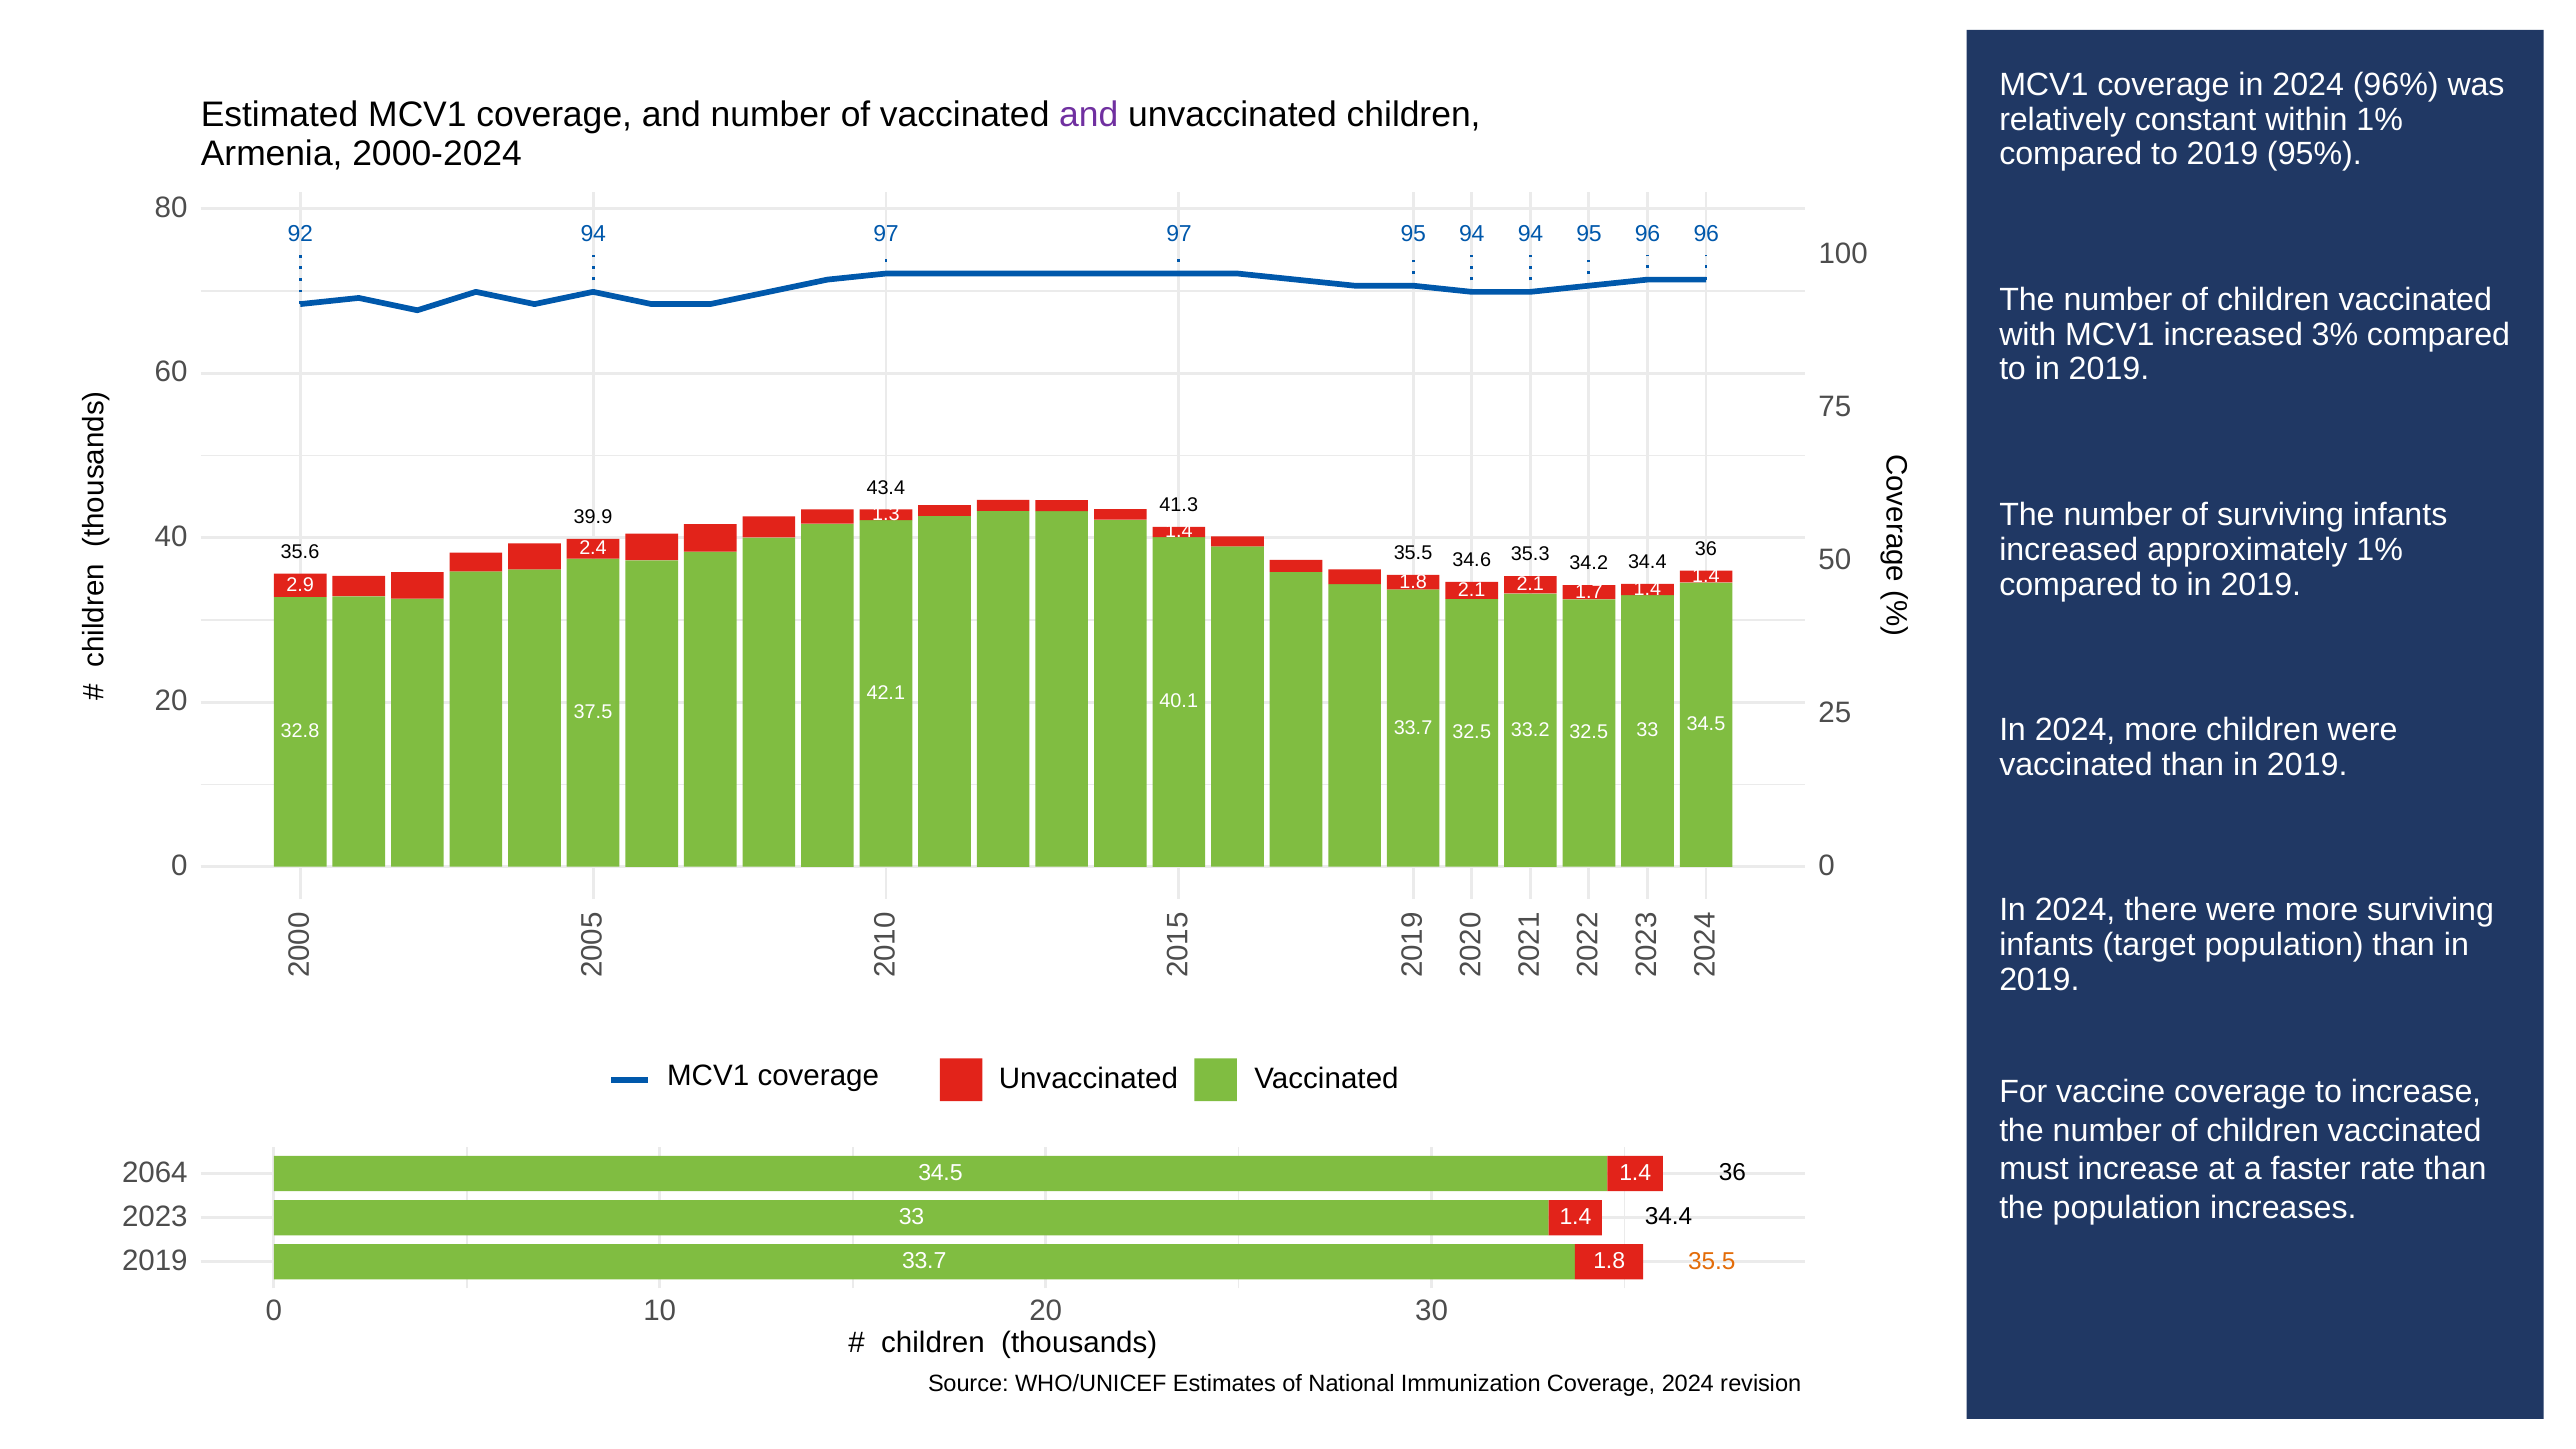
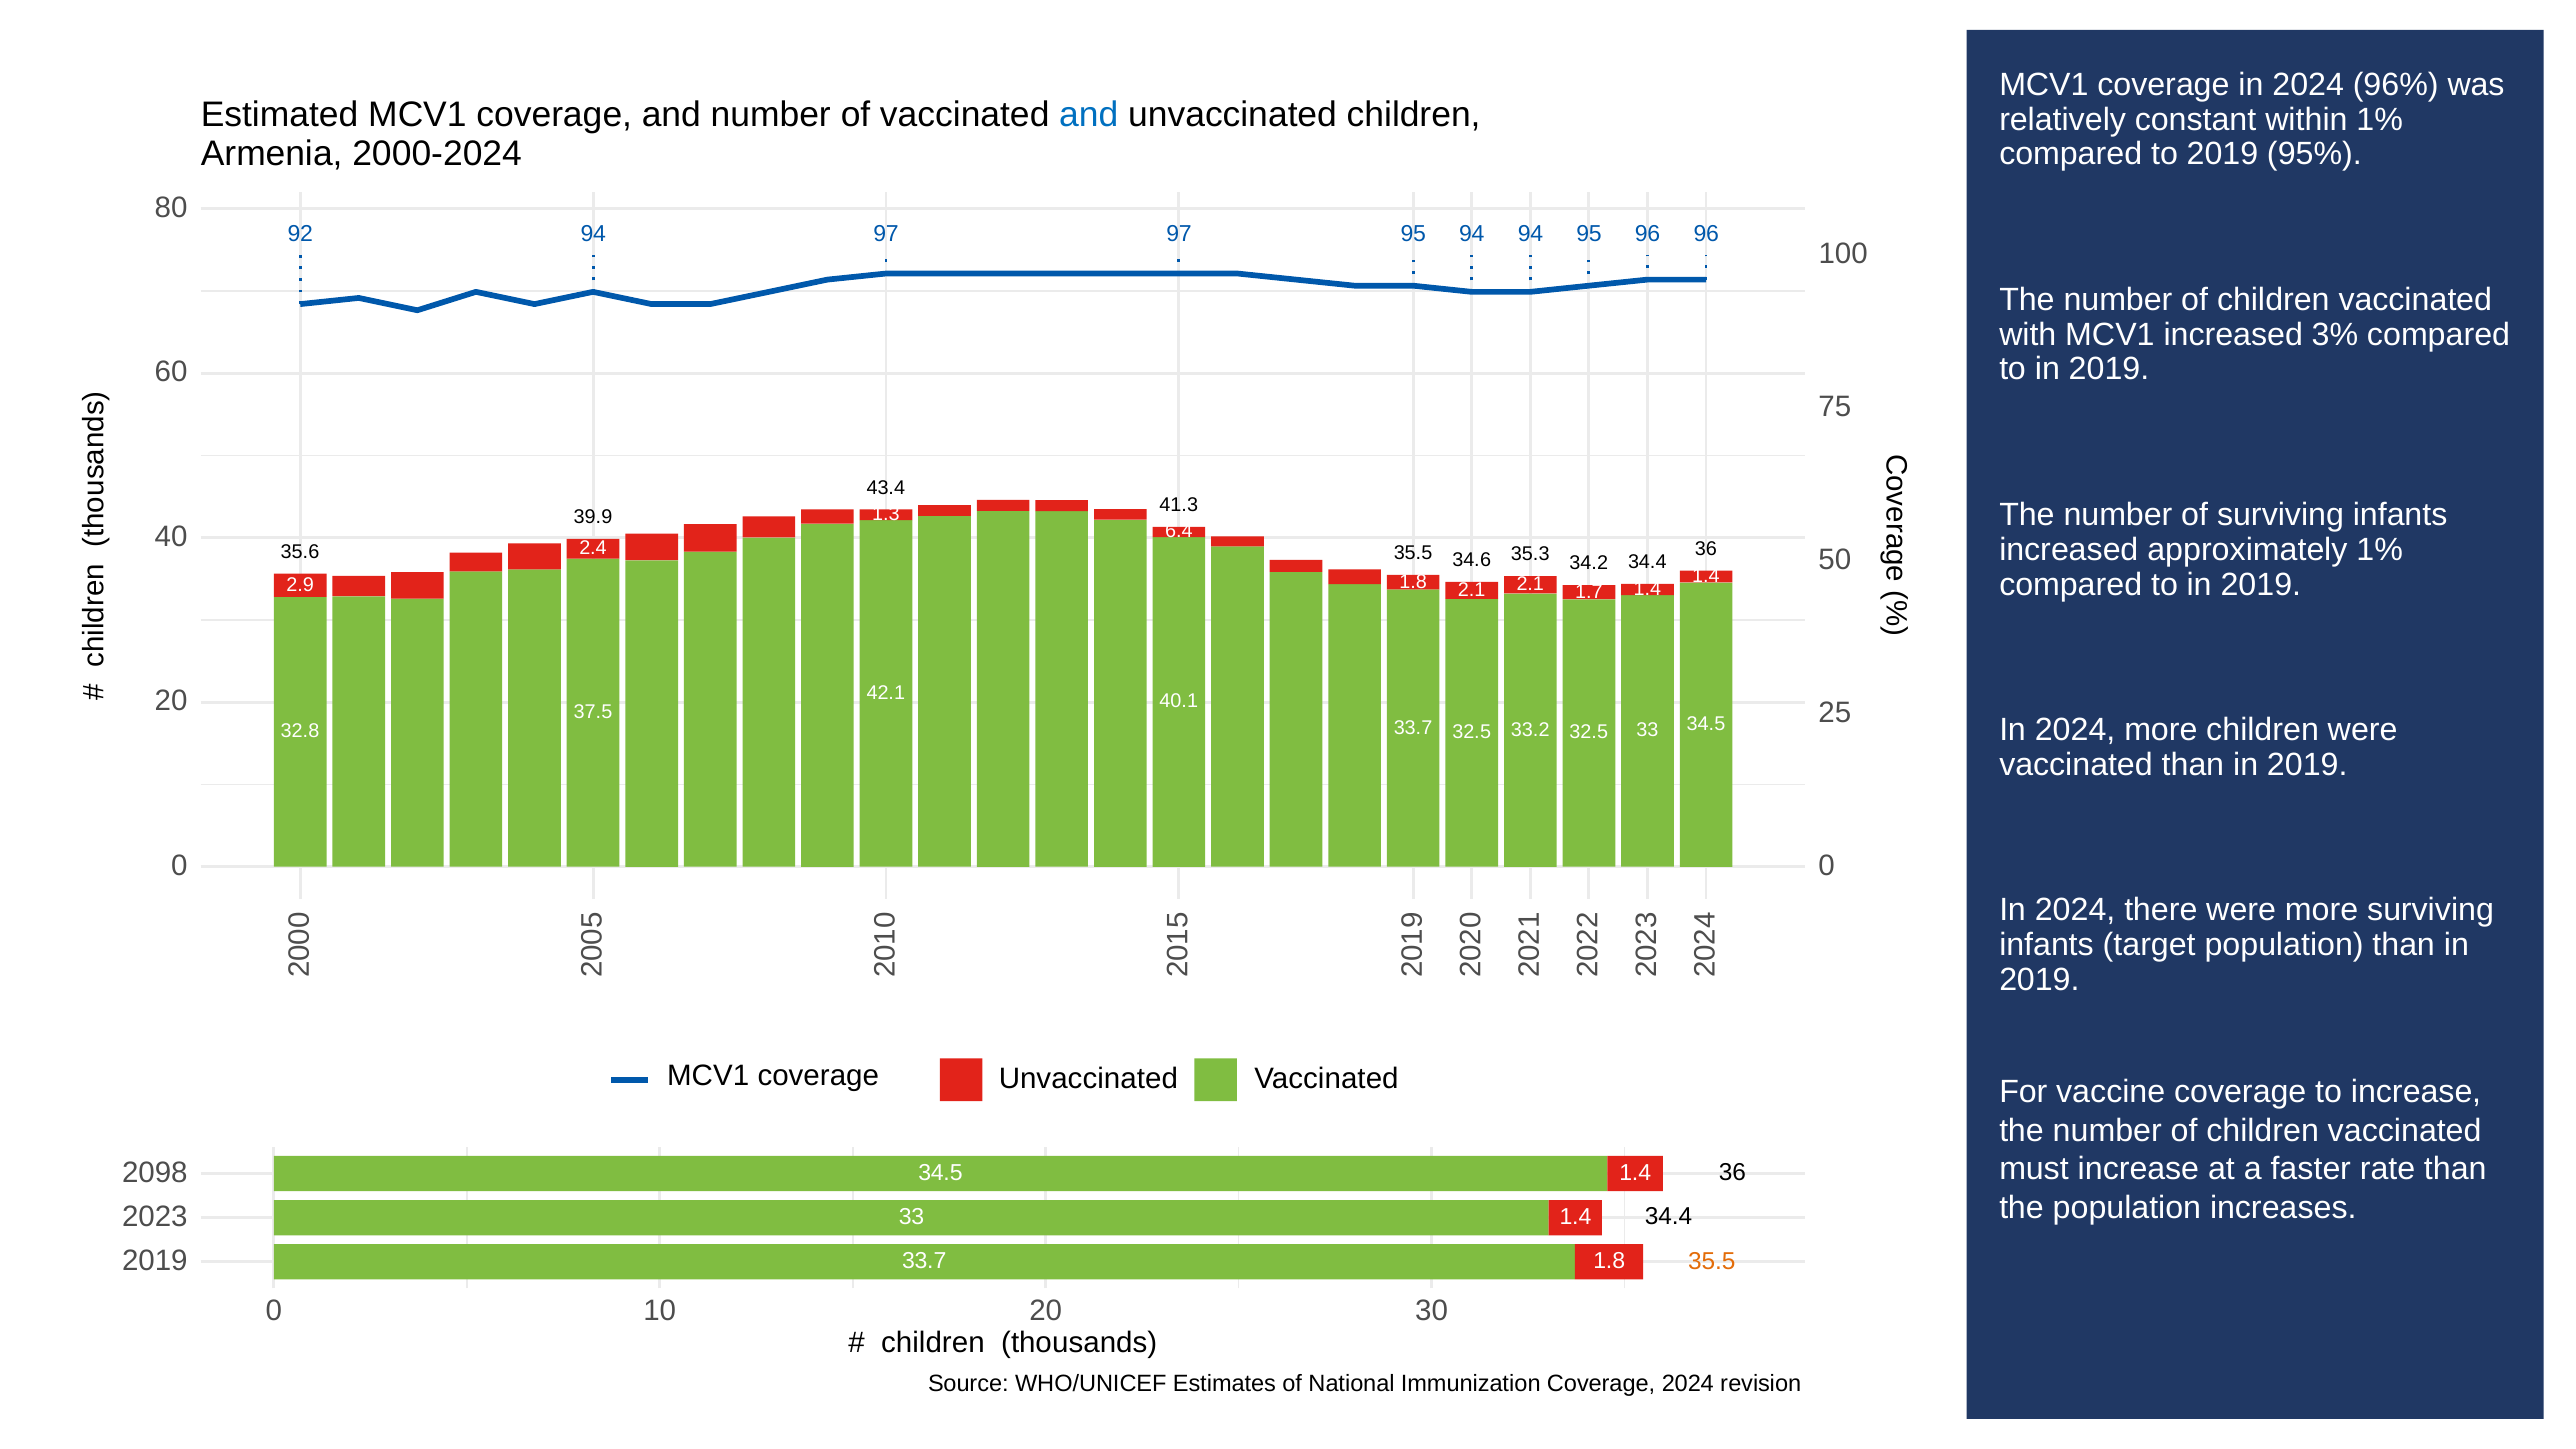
and at (1089, 114) colour: purple -> blue
1.4 at (1179, 531): 1.4 -> 6.4
2064: 2064 -> 2098
